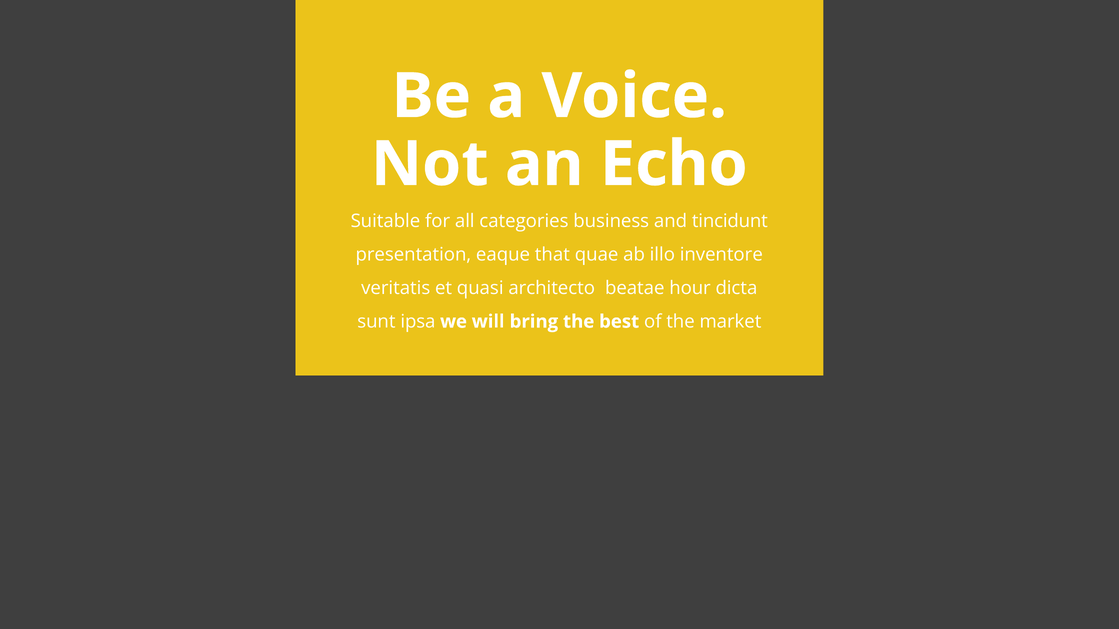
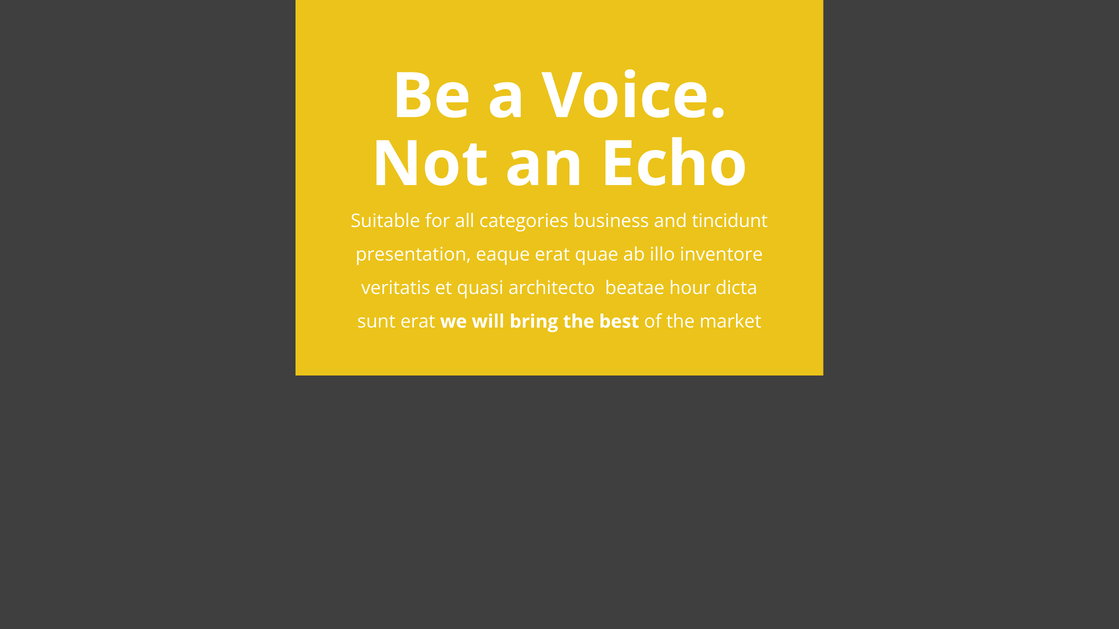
eaque that: that -> erat
sunt ipsa: ipsa -> erat
